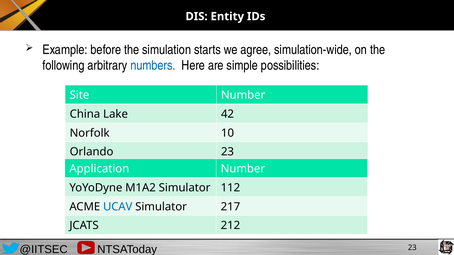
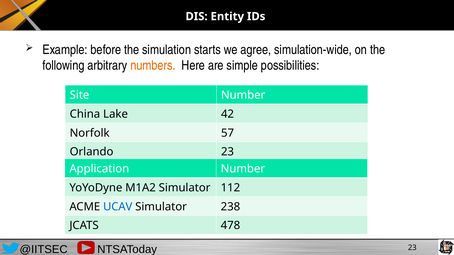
numbers colour: blue -> orange
10: 10 -> 57
217: 217 -> 238
212: 212 -> 478
